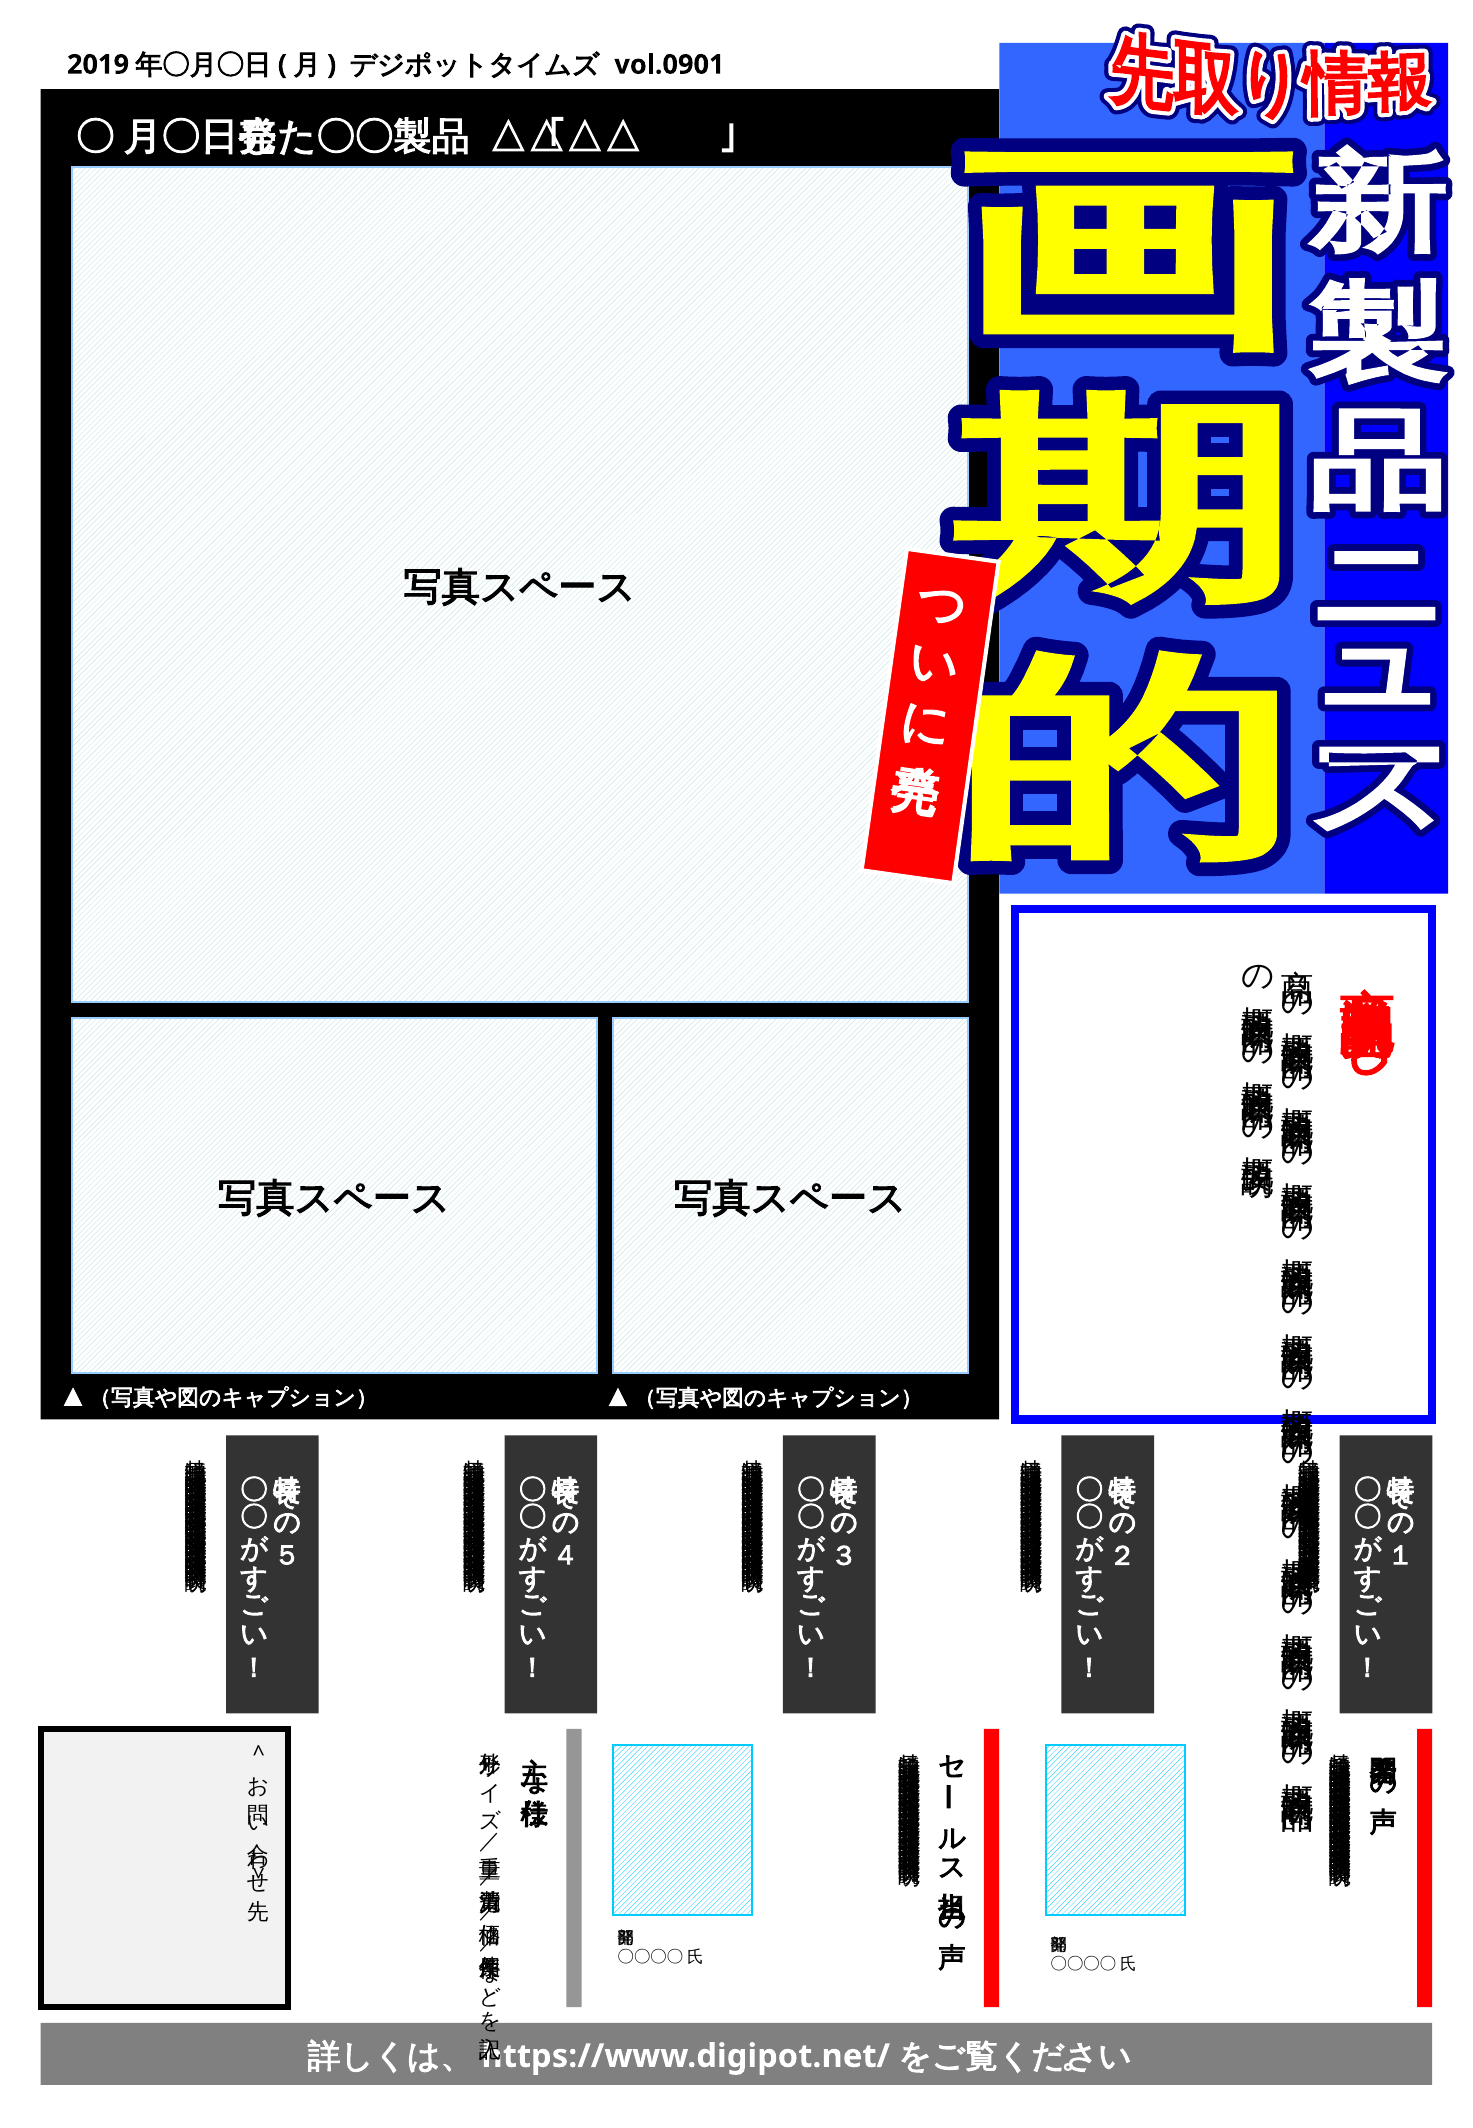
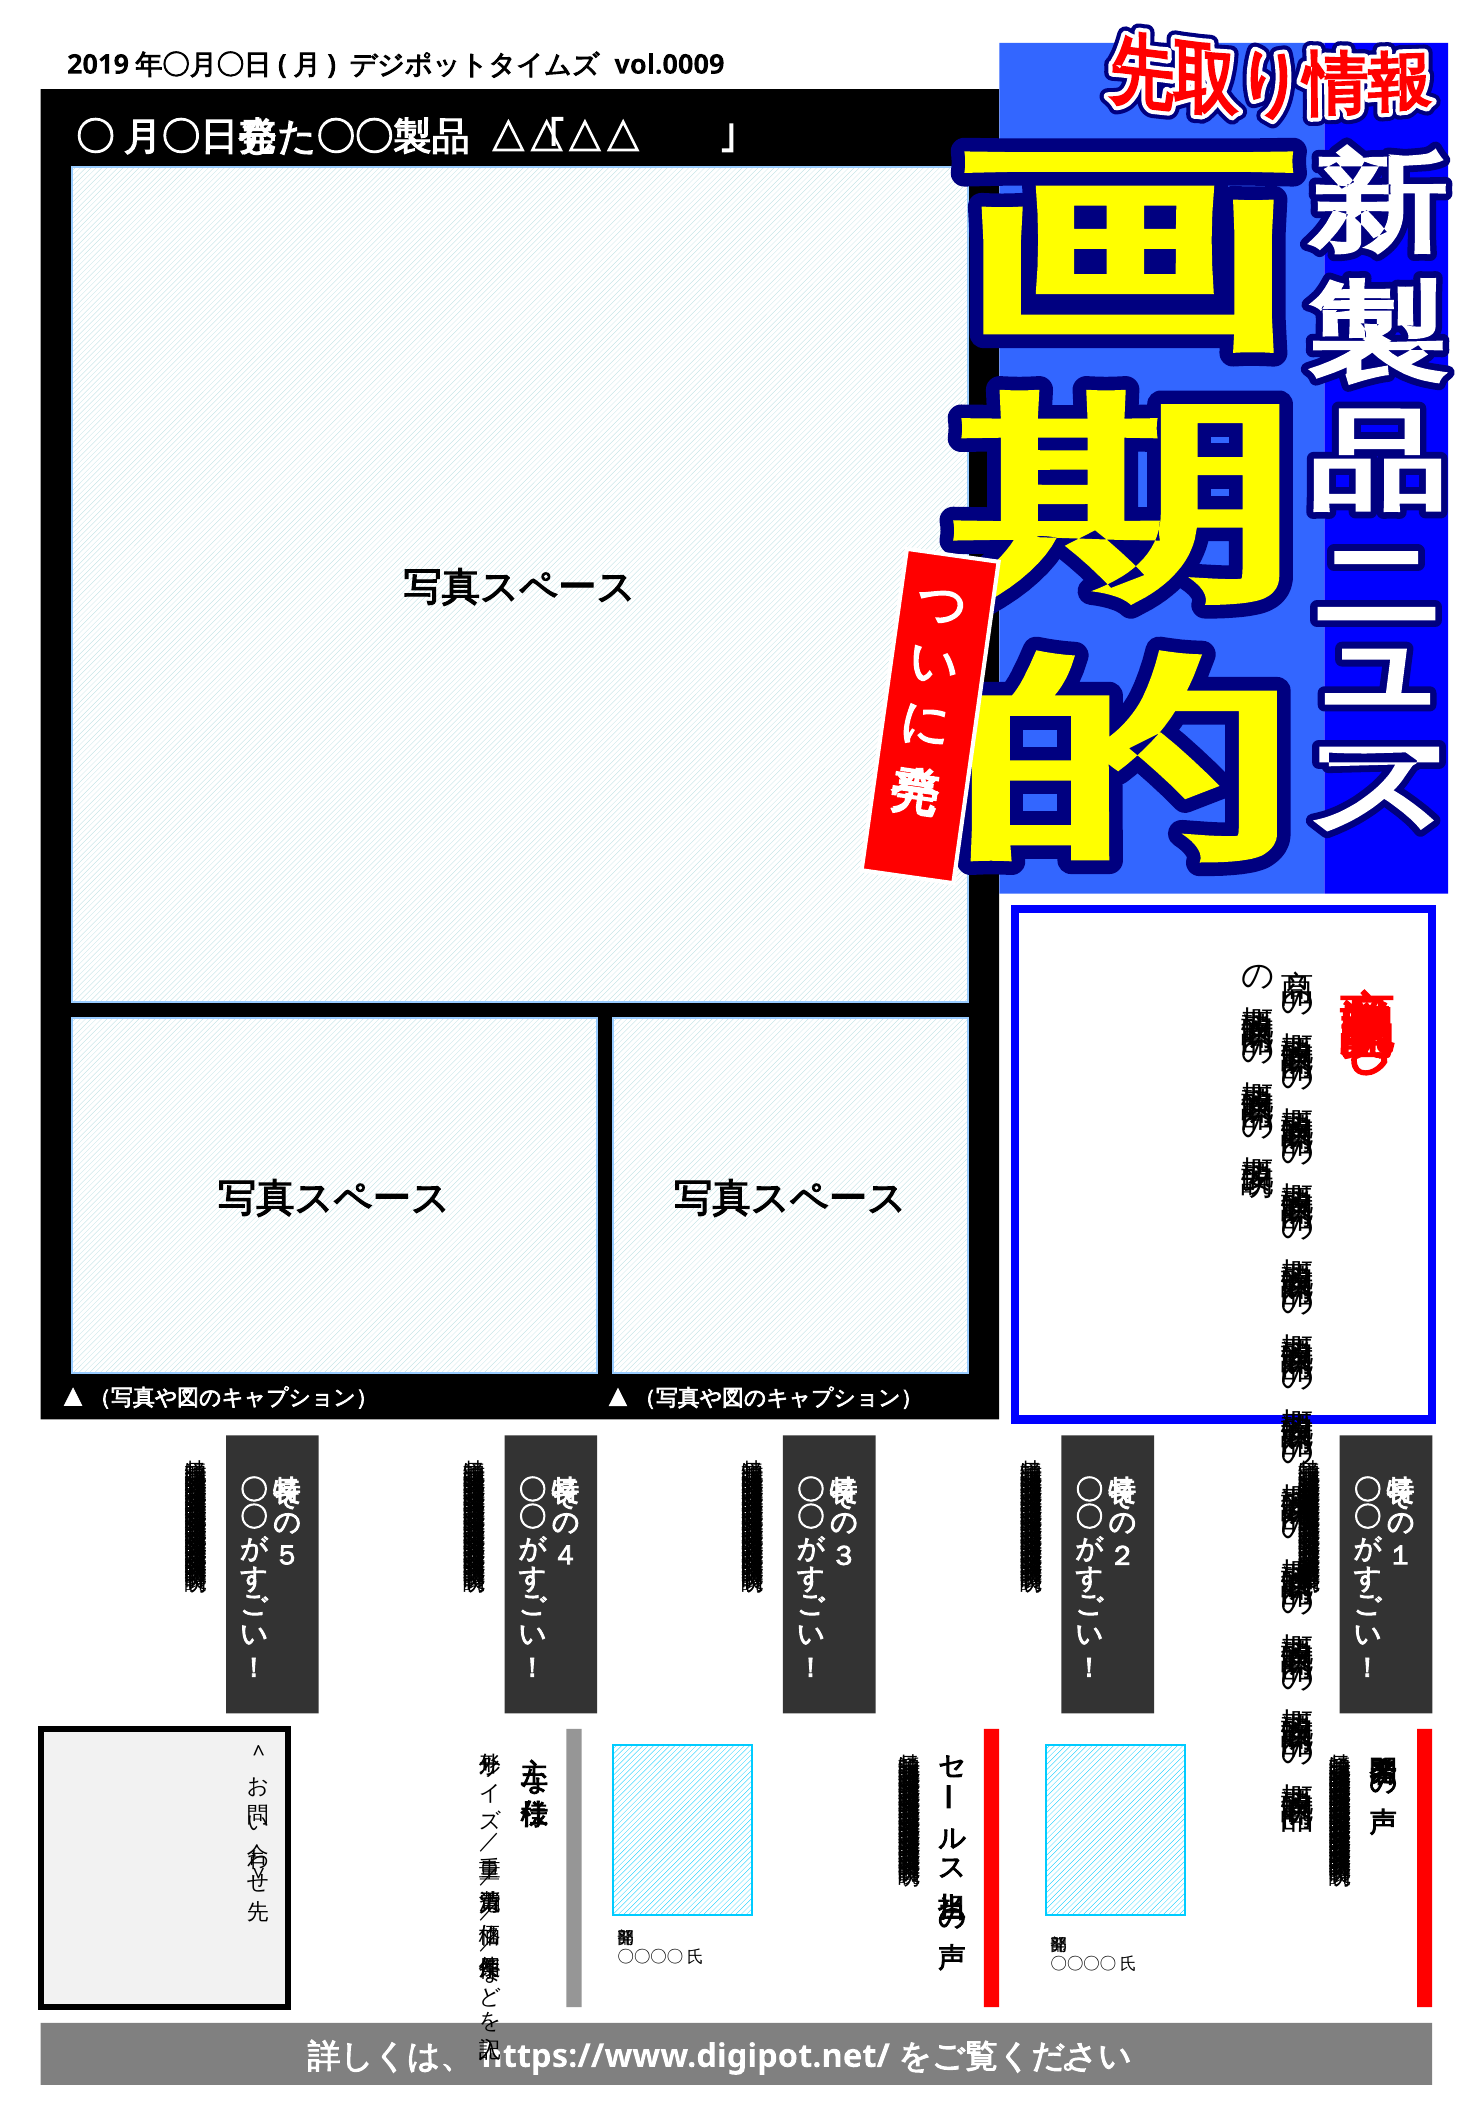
vol.0901: vol.0901 -> vol.0009
